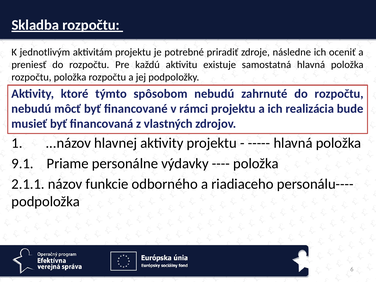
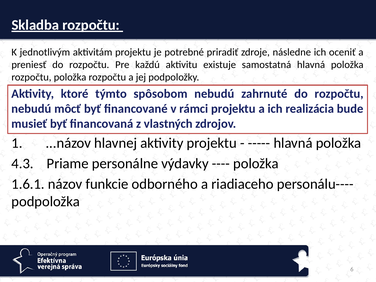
9.1: 9.1 -> 4.3
2.1.1: 2.1.1 -> 1.6.1
